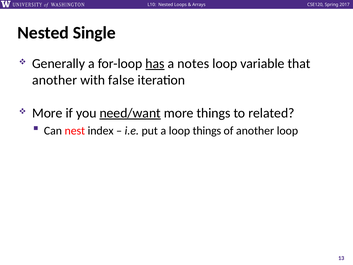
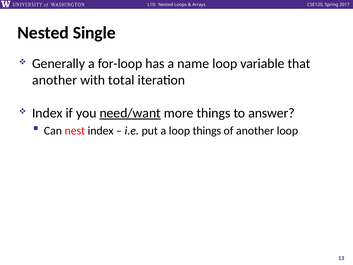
has underline: present -> none
notes: notes -> name
false: false -> total
More at (47, 113): More -> Index
related: related -> answer
